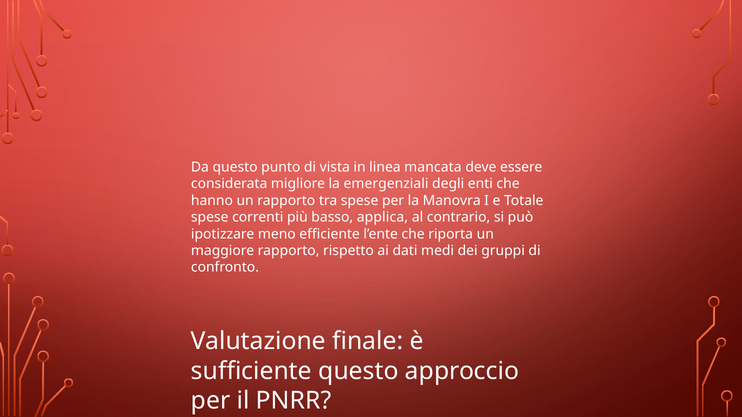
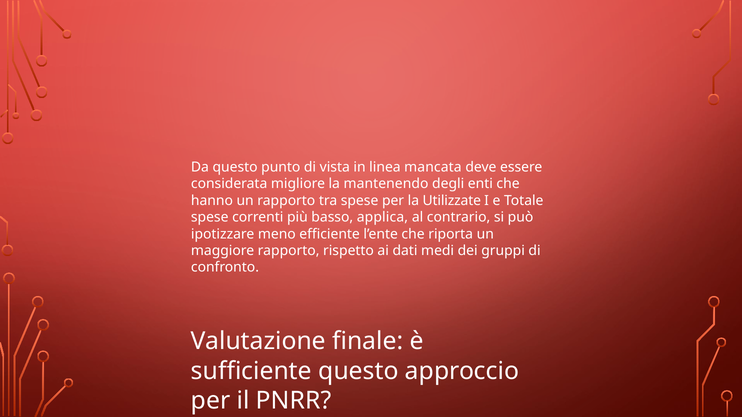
emergenziali: emergenziali -> mantenendo
Manovra: Manovra -> Utilizzate
